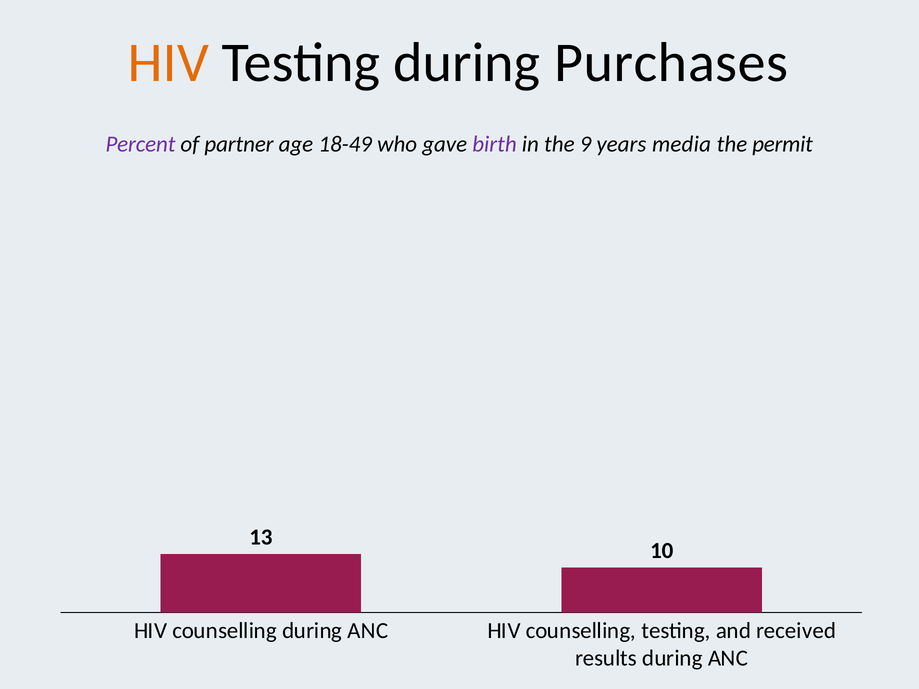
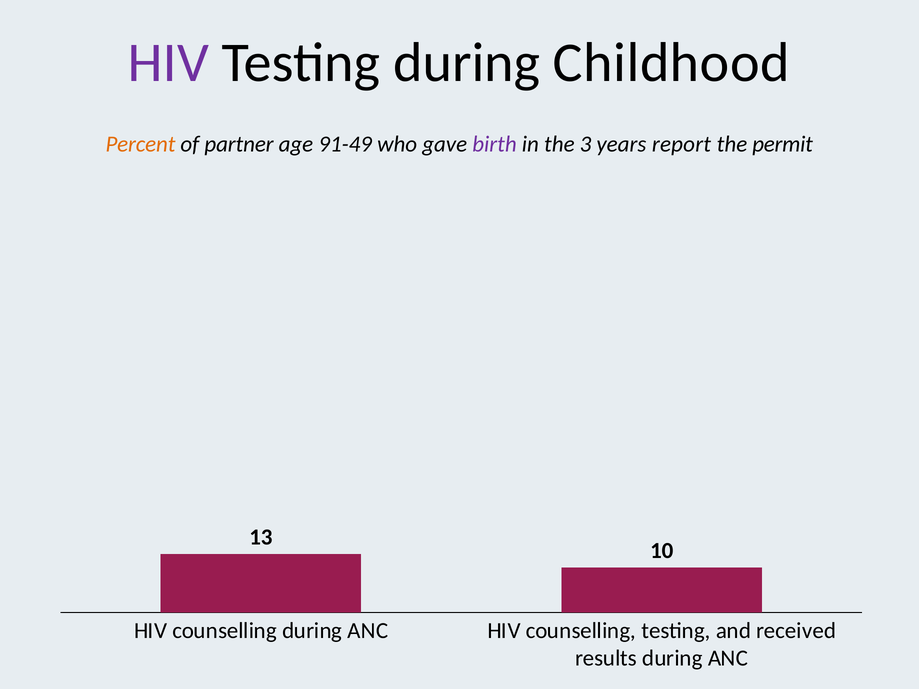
HIV at (168, 63) colour: orange -> purple
Purchases: Purchases -> Childhood
Percent colour: purple -> orange
18-49: 18-49 -> 91-49
9: 9 -> 3
media: media -> report
